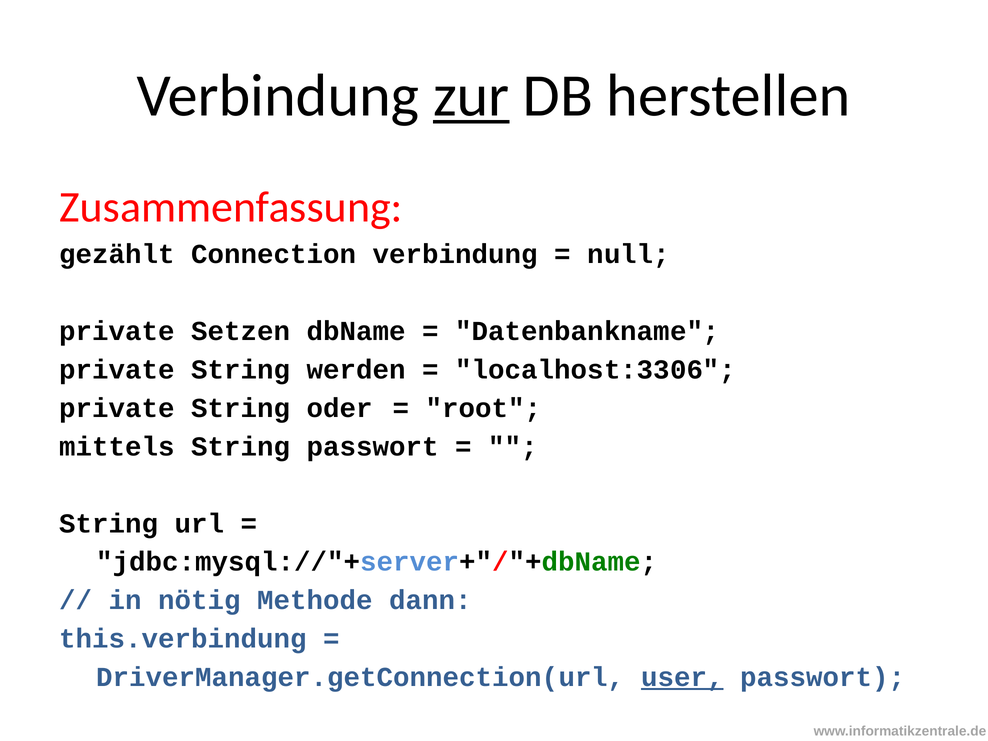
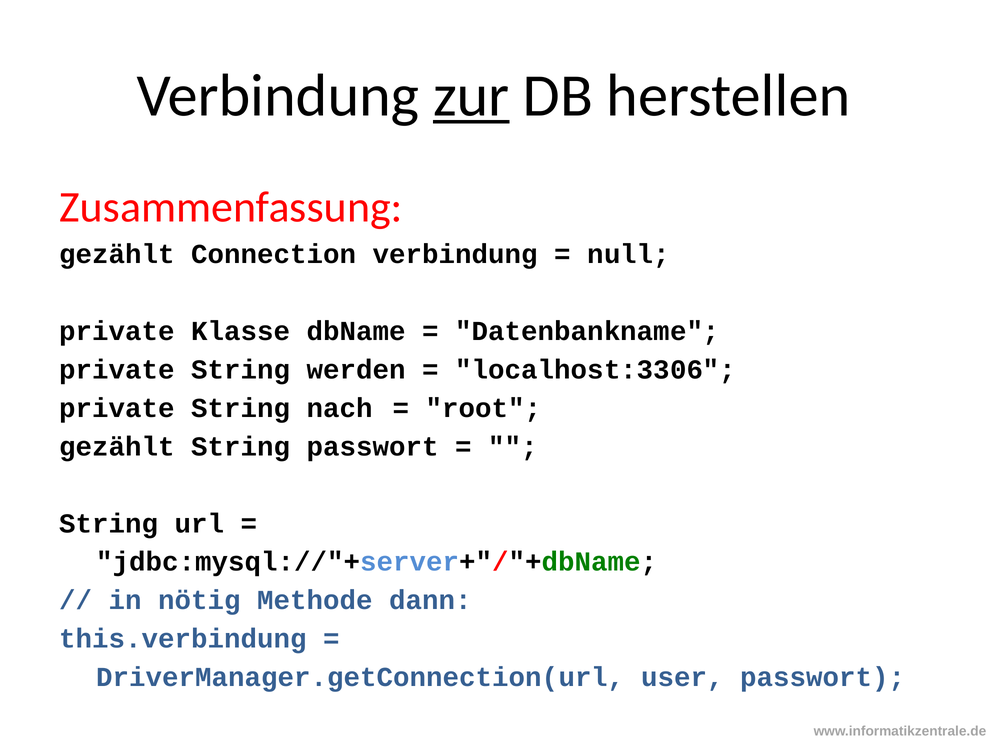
Setzen: Setzen -> Klasse
oder: oder -> nach
mittels at (117, 447): mittels -> gezählt
user underline: present -> none
